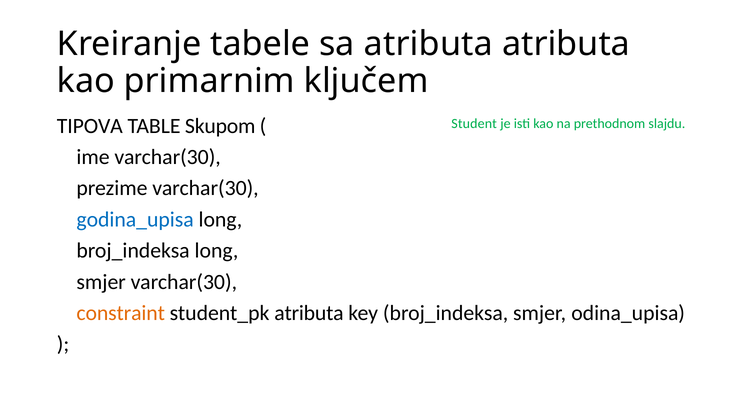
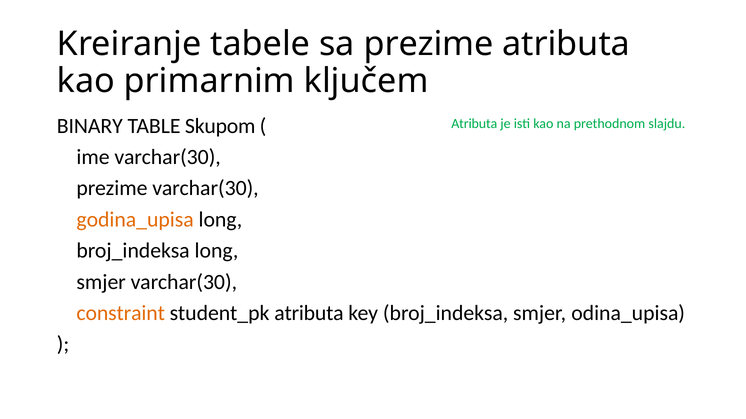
sa atributa: atributa -> prezime
TIPOVA: TIPOVA -> BINARY
Student at (474, 124): Student -> Atributa
godina_upisa colour: blue -> orange
